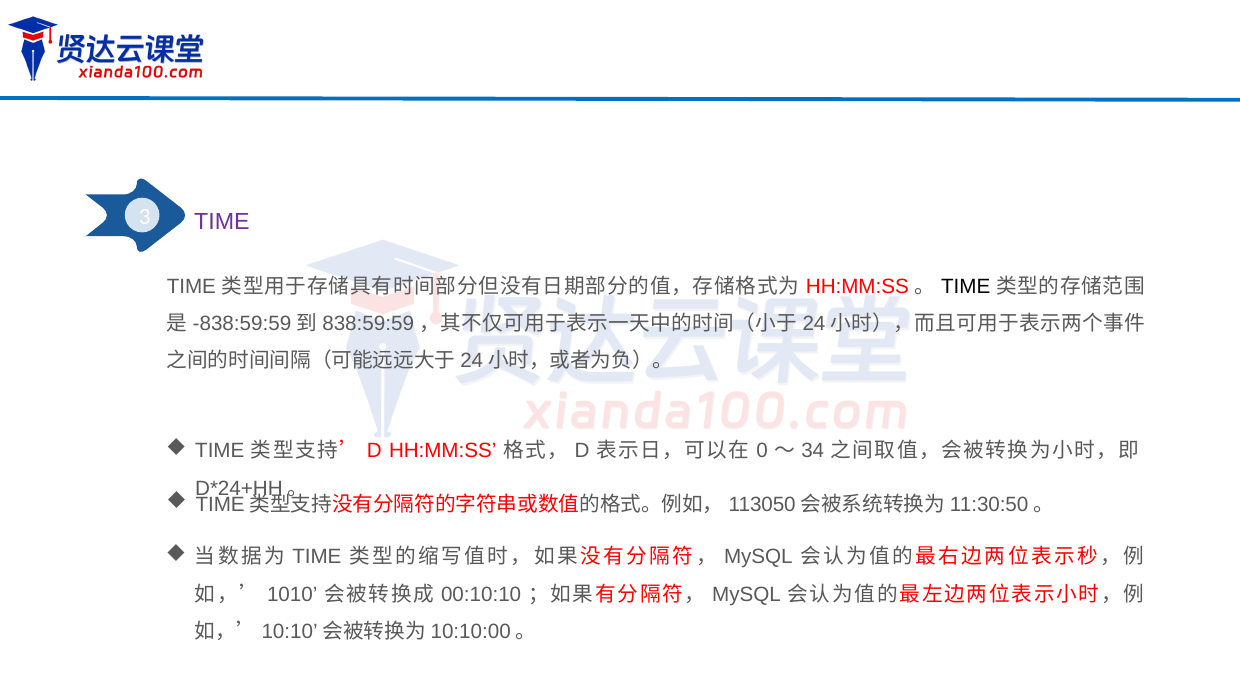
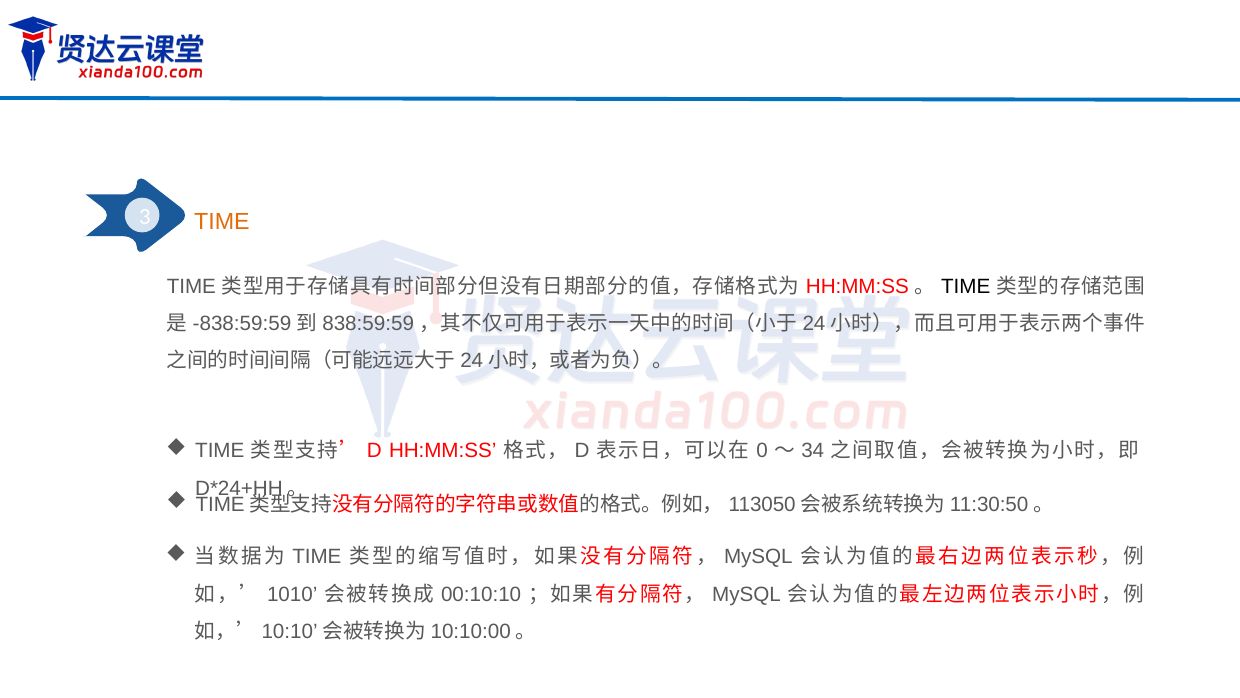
TIME at (222, 221) colour: purple -> orange
